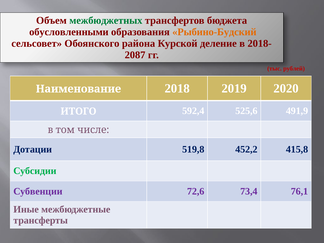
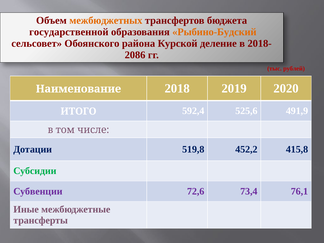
межбюджетных colour: green -> orange
обусловленными: обусловленными -> государственной
2087: 2087 -> 2086
